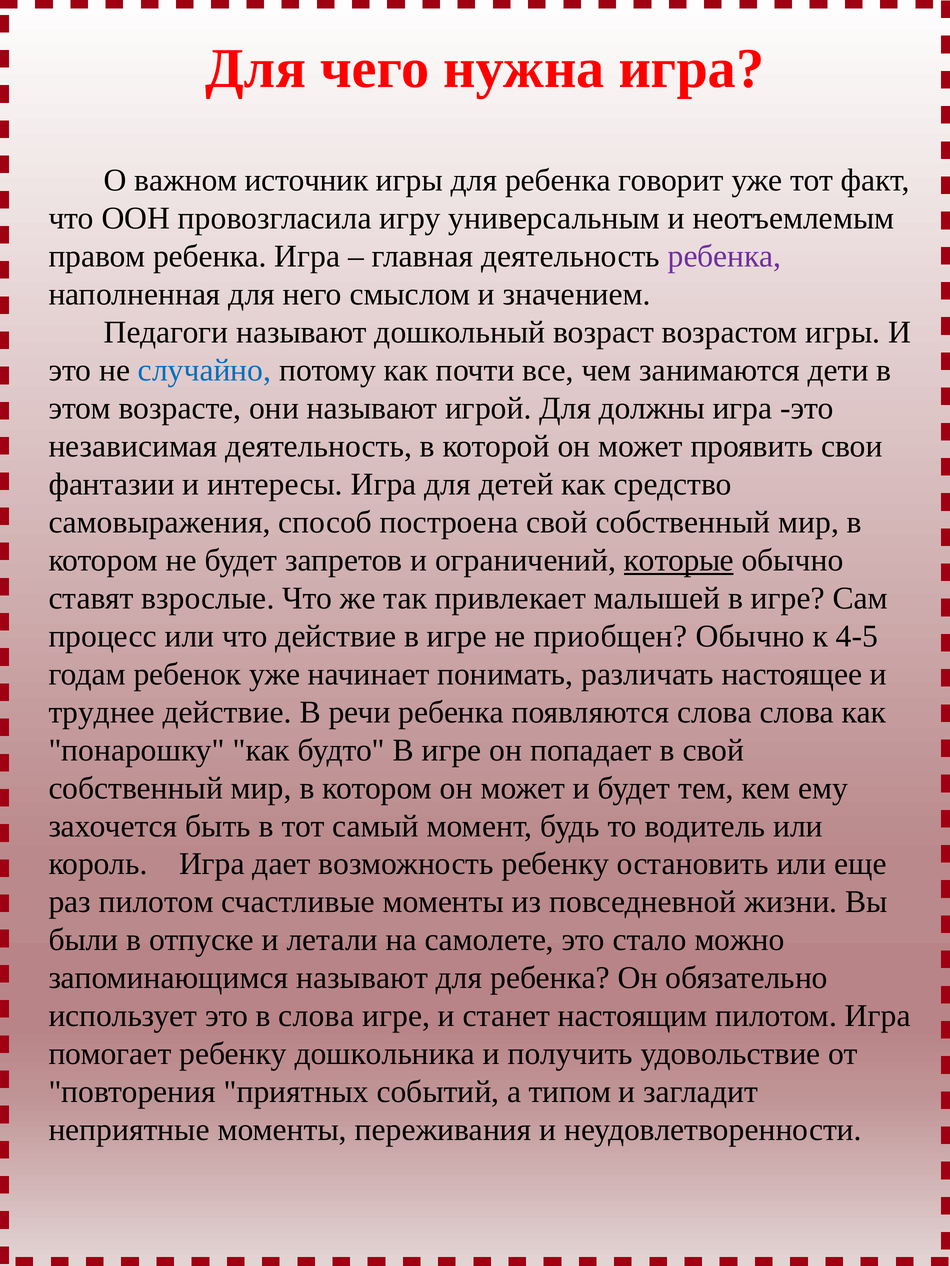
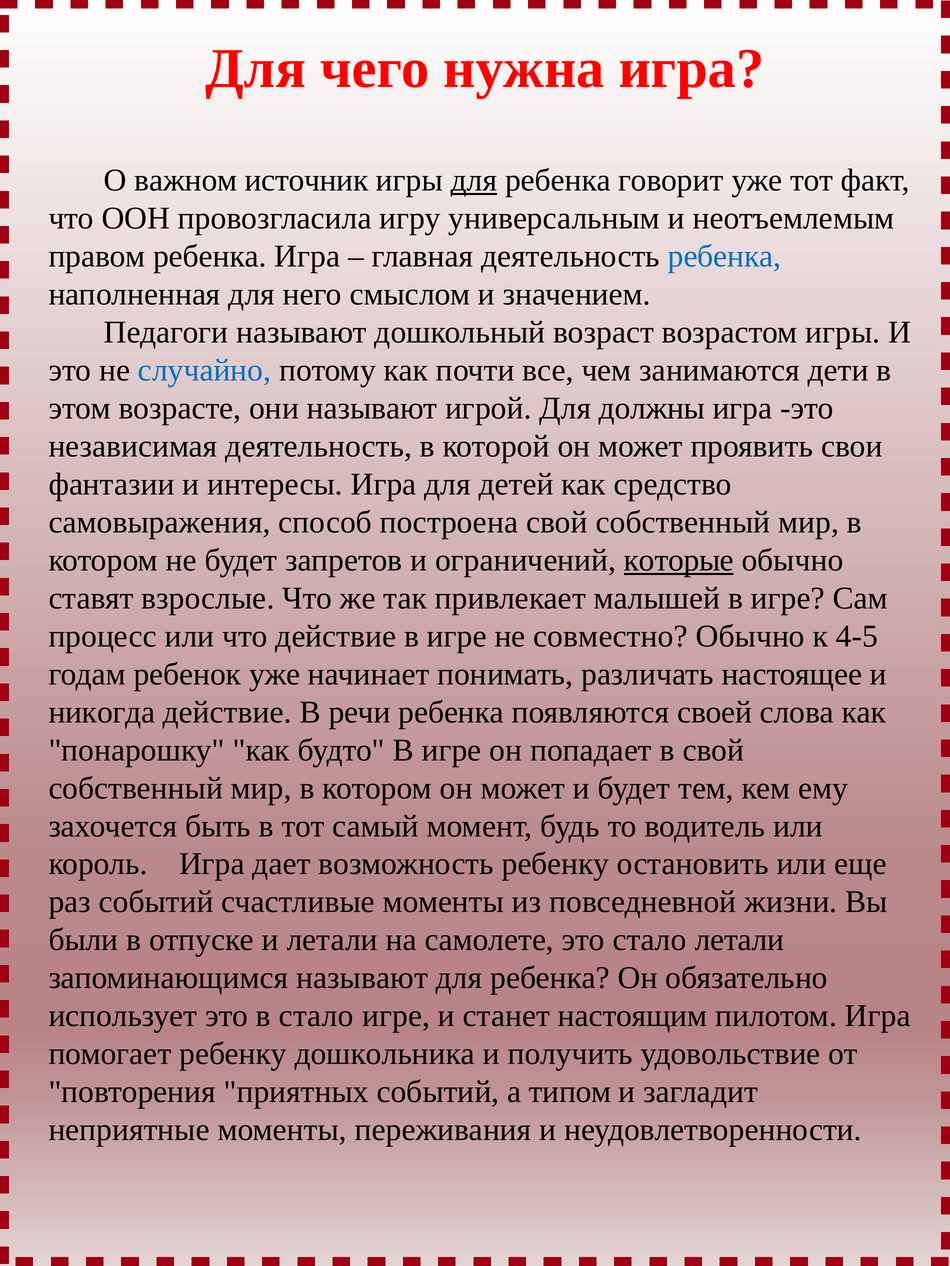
для at (474, 180) underline: none -> present
ребенка at (725, 256) colour: purple -> blue
приобщен: приобщен -> совместно
труднее: труднее -> никогда
появляются слова: слова -> своей
раз пилотом: пилотом -> событий
стало можно: можно -> летали
в слова: слова -> стало
